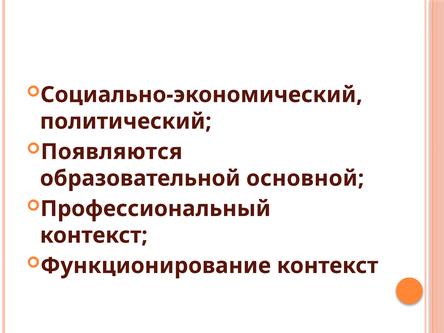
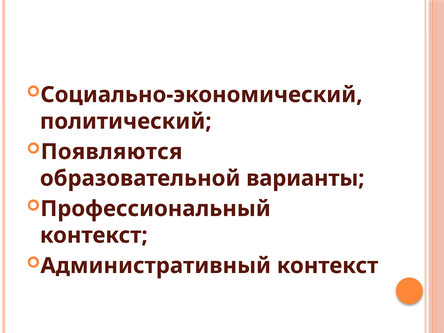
основной: основной -> варианты
Функционирование: Функционирование -> Административный
